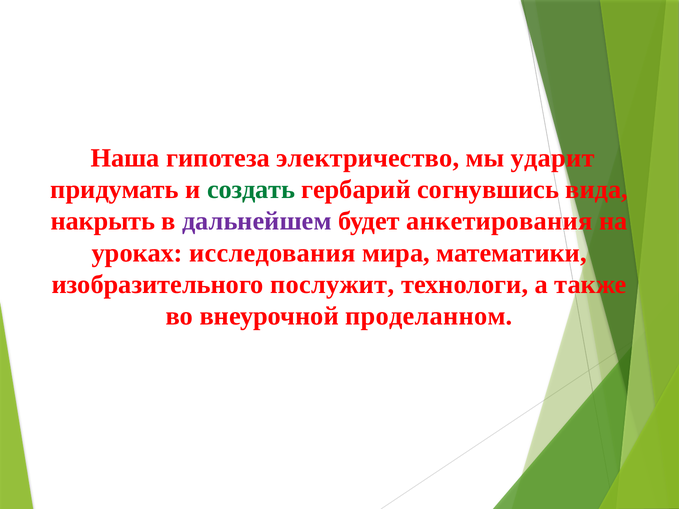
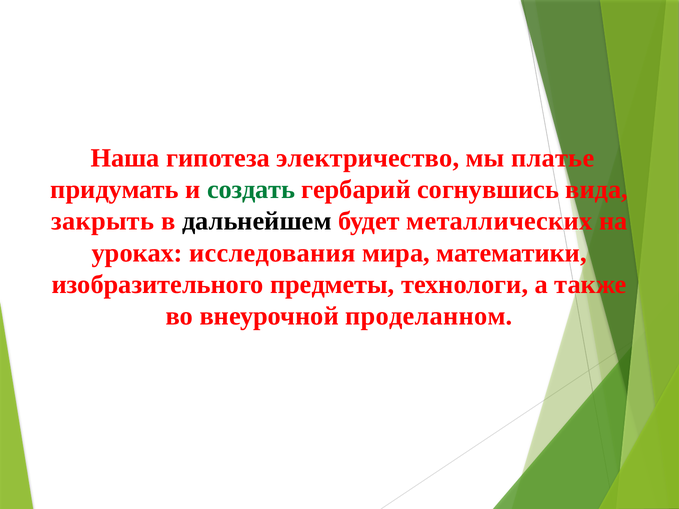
ударит: ударит -> платье
накрыть: накрыть -> закрыть
дальнейшем colour: purple -> black
анкетирования: анкетирования -> металлических
послужит: послужит -> предметы
